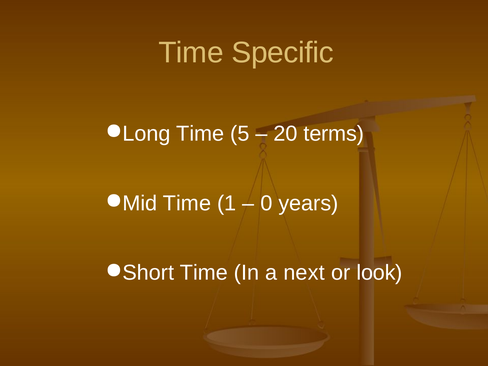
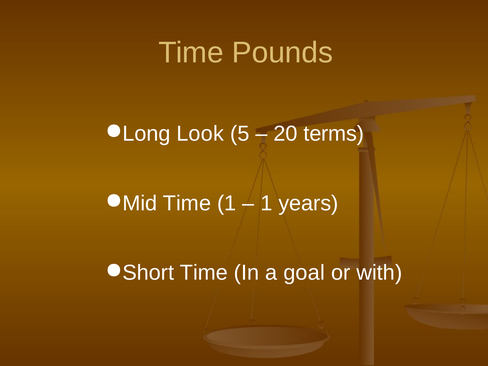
Specific: Specific -> Pounds
Long Time: Time -> Look
0 at (266, 203): 0 -> 1
next: next -> goal
look: look -> with
